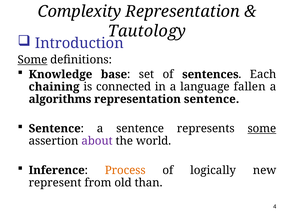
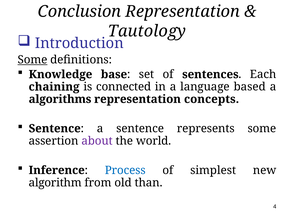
Complexity: Complexity -> Conclusion
fallen: fallen -> based
representation sentence: sentence -> concepts
some at (262, 128) underline: present -> none
Process colour: orange -> blue
logically: logically -> simplest
represent: represent -> algorithm
